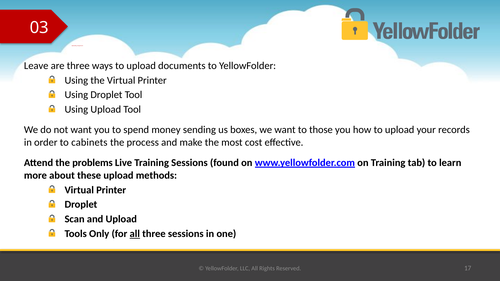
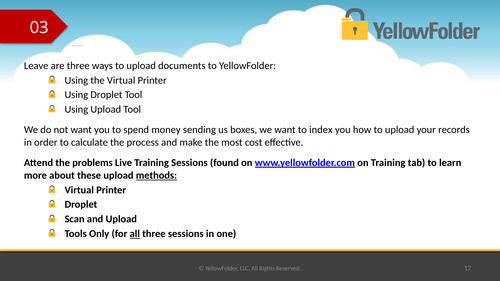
those: those -> index
cabinets: cabinets -> calculate
methods underline: none -> present
